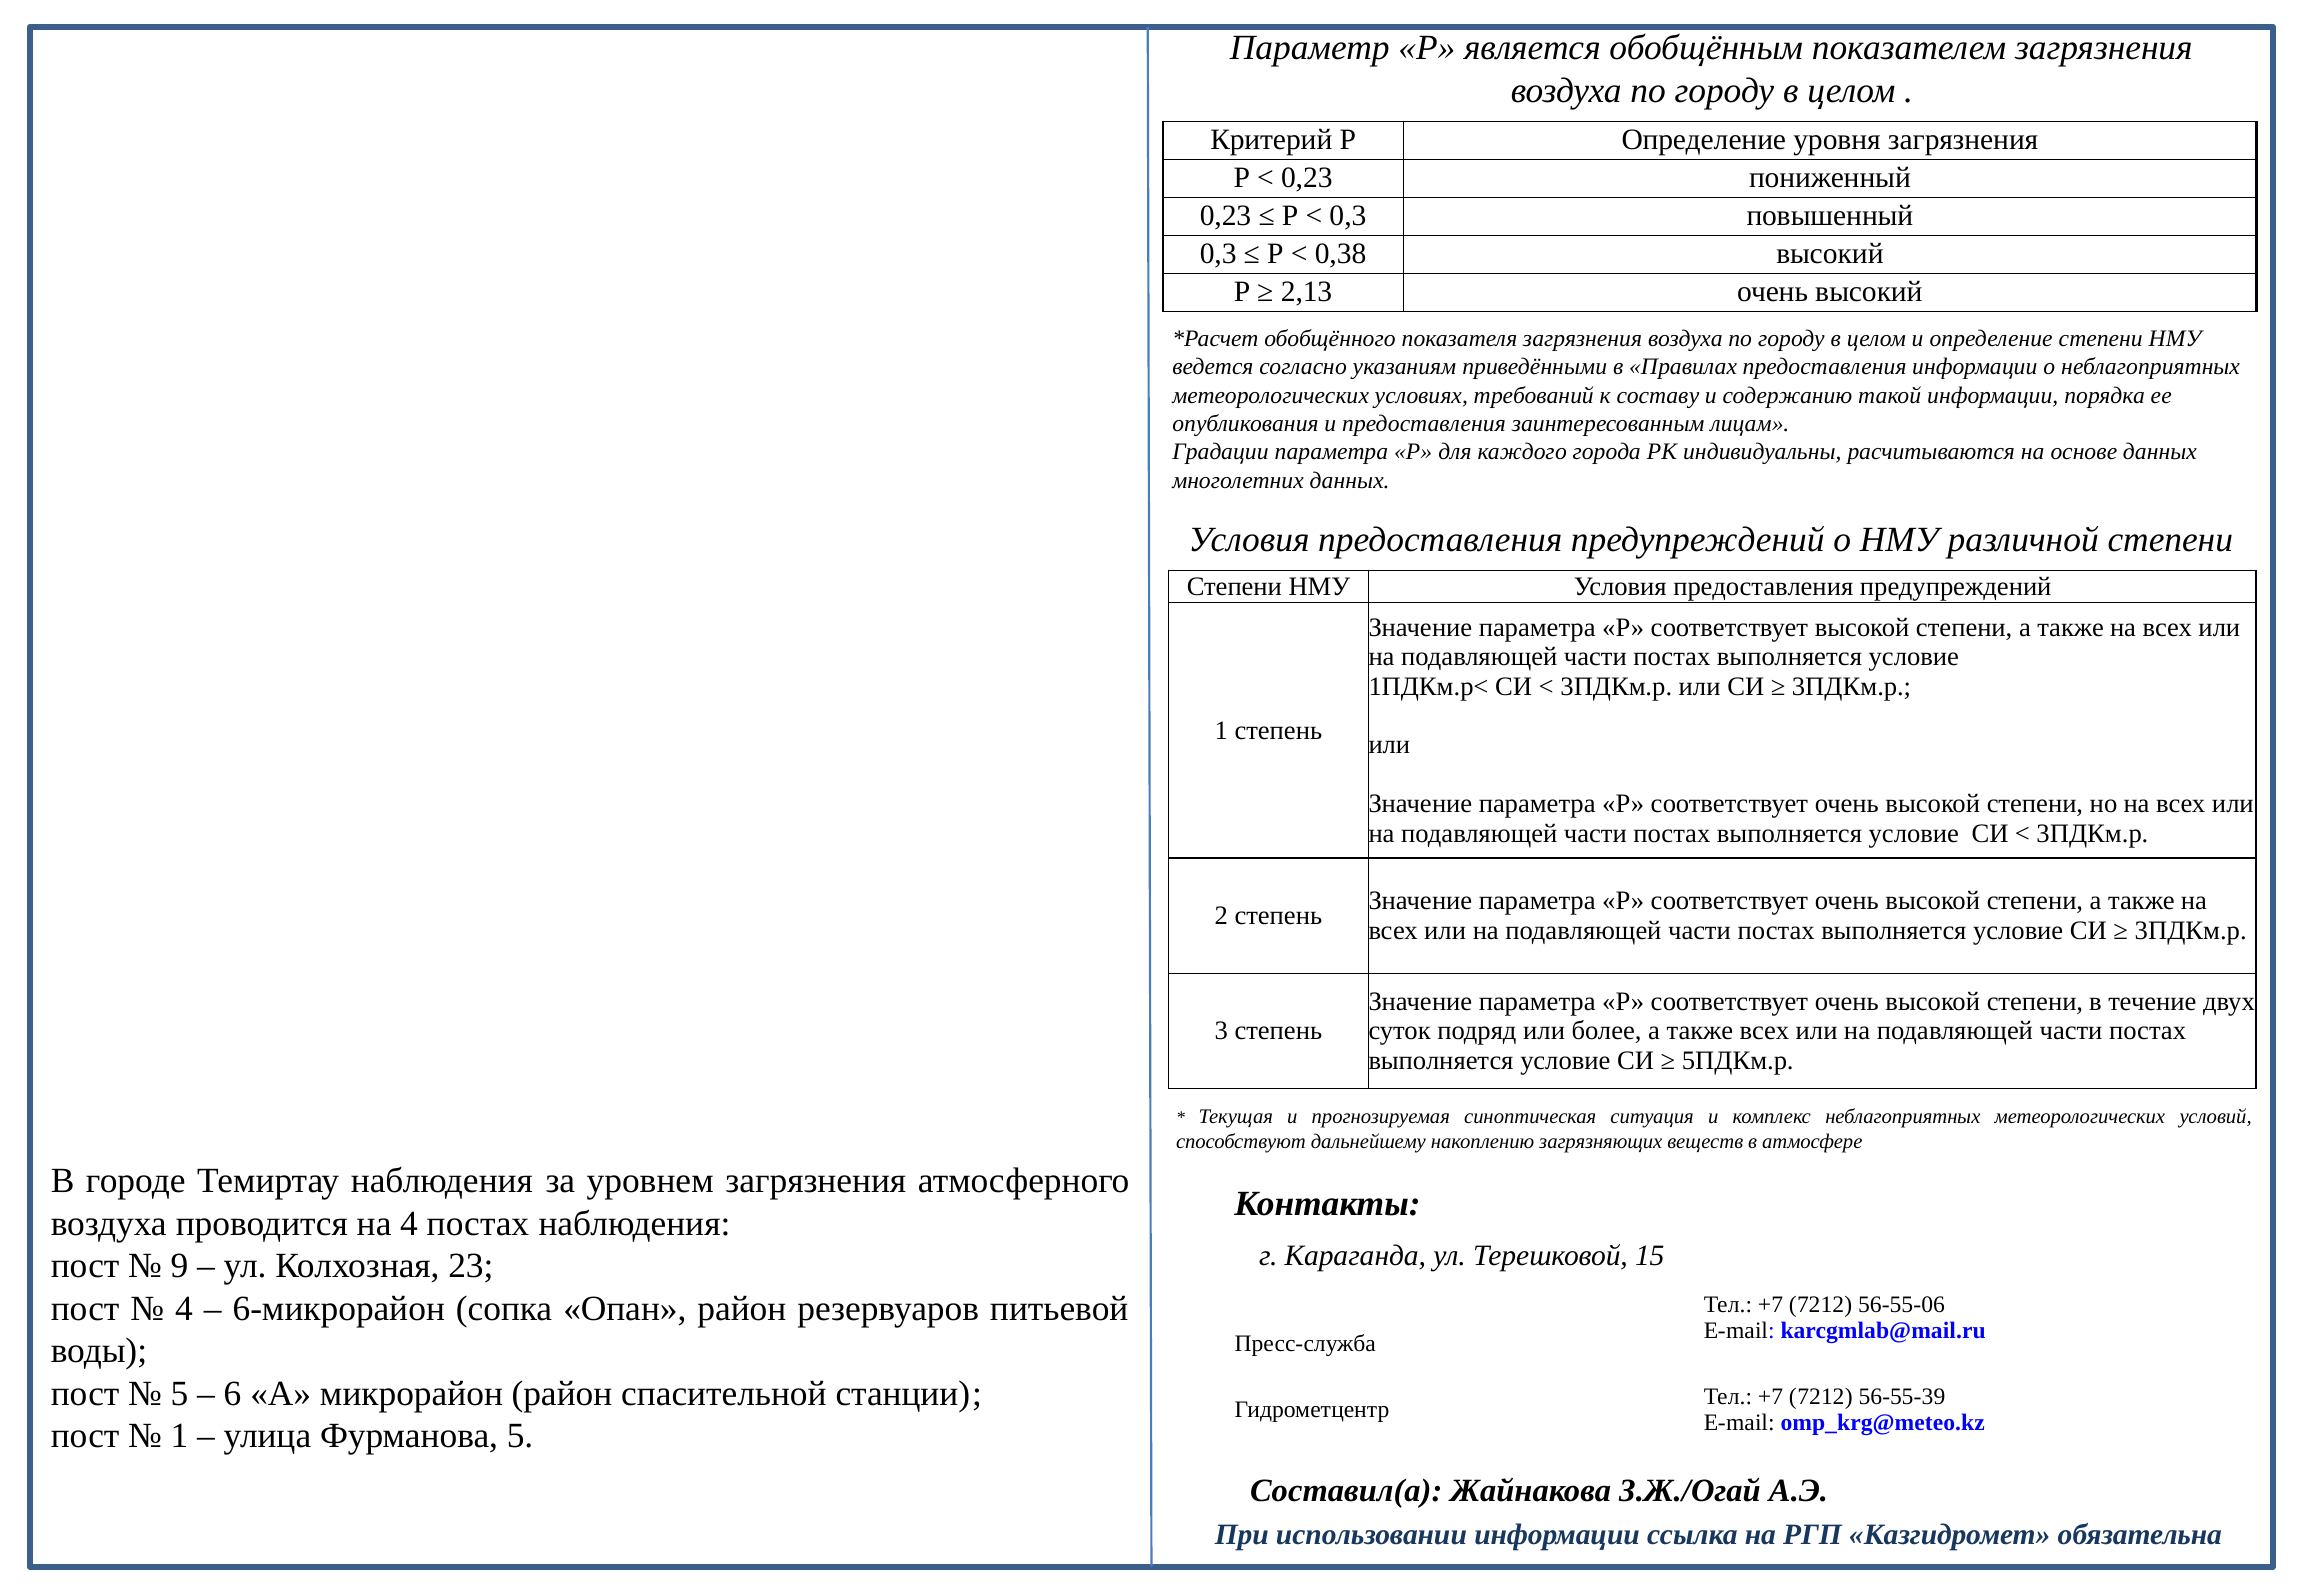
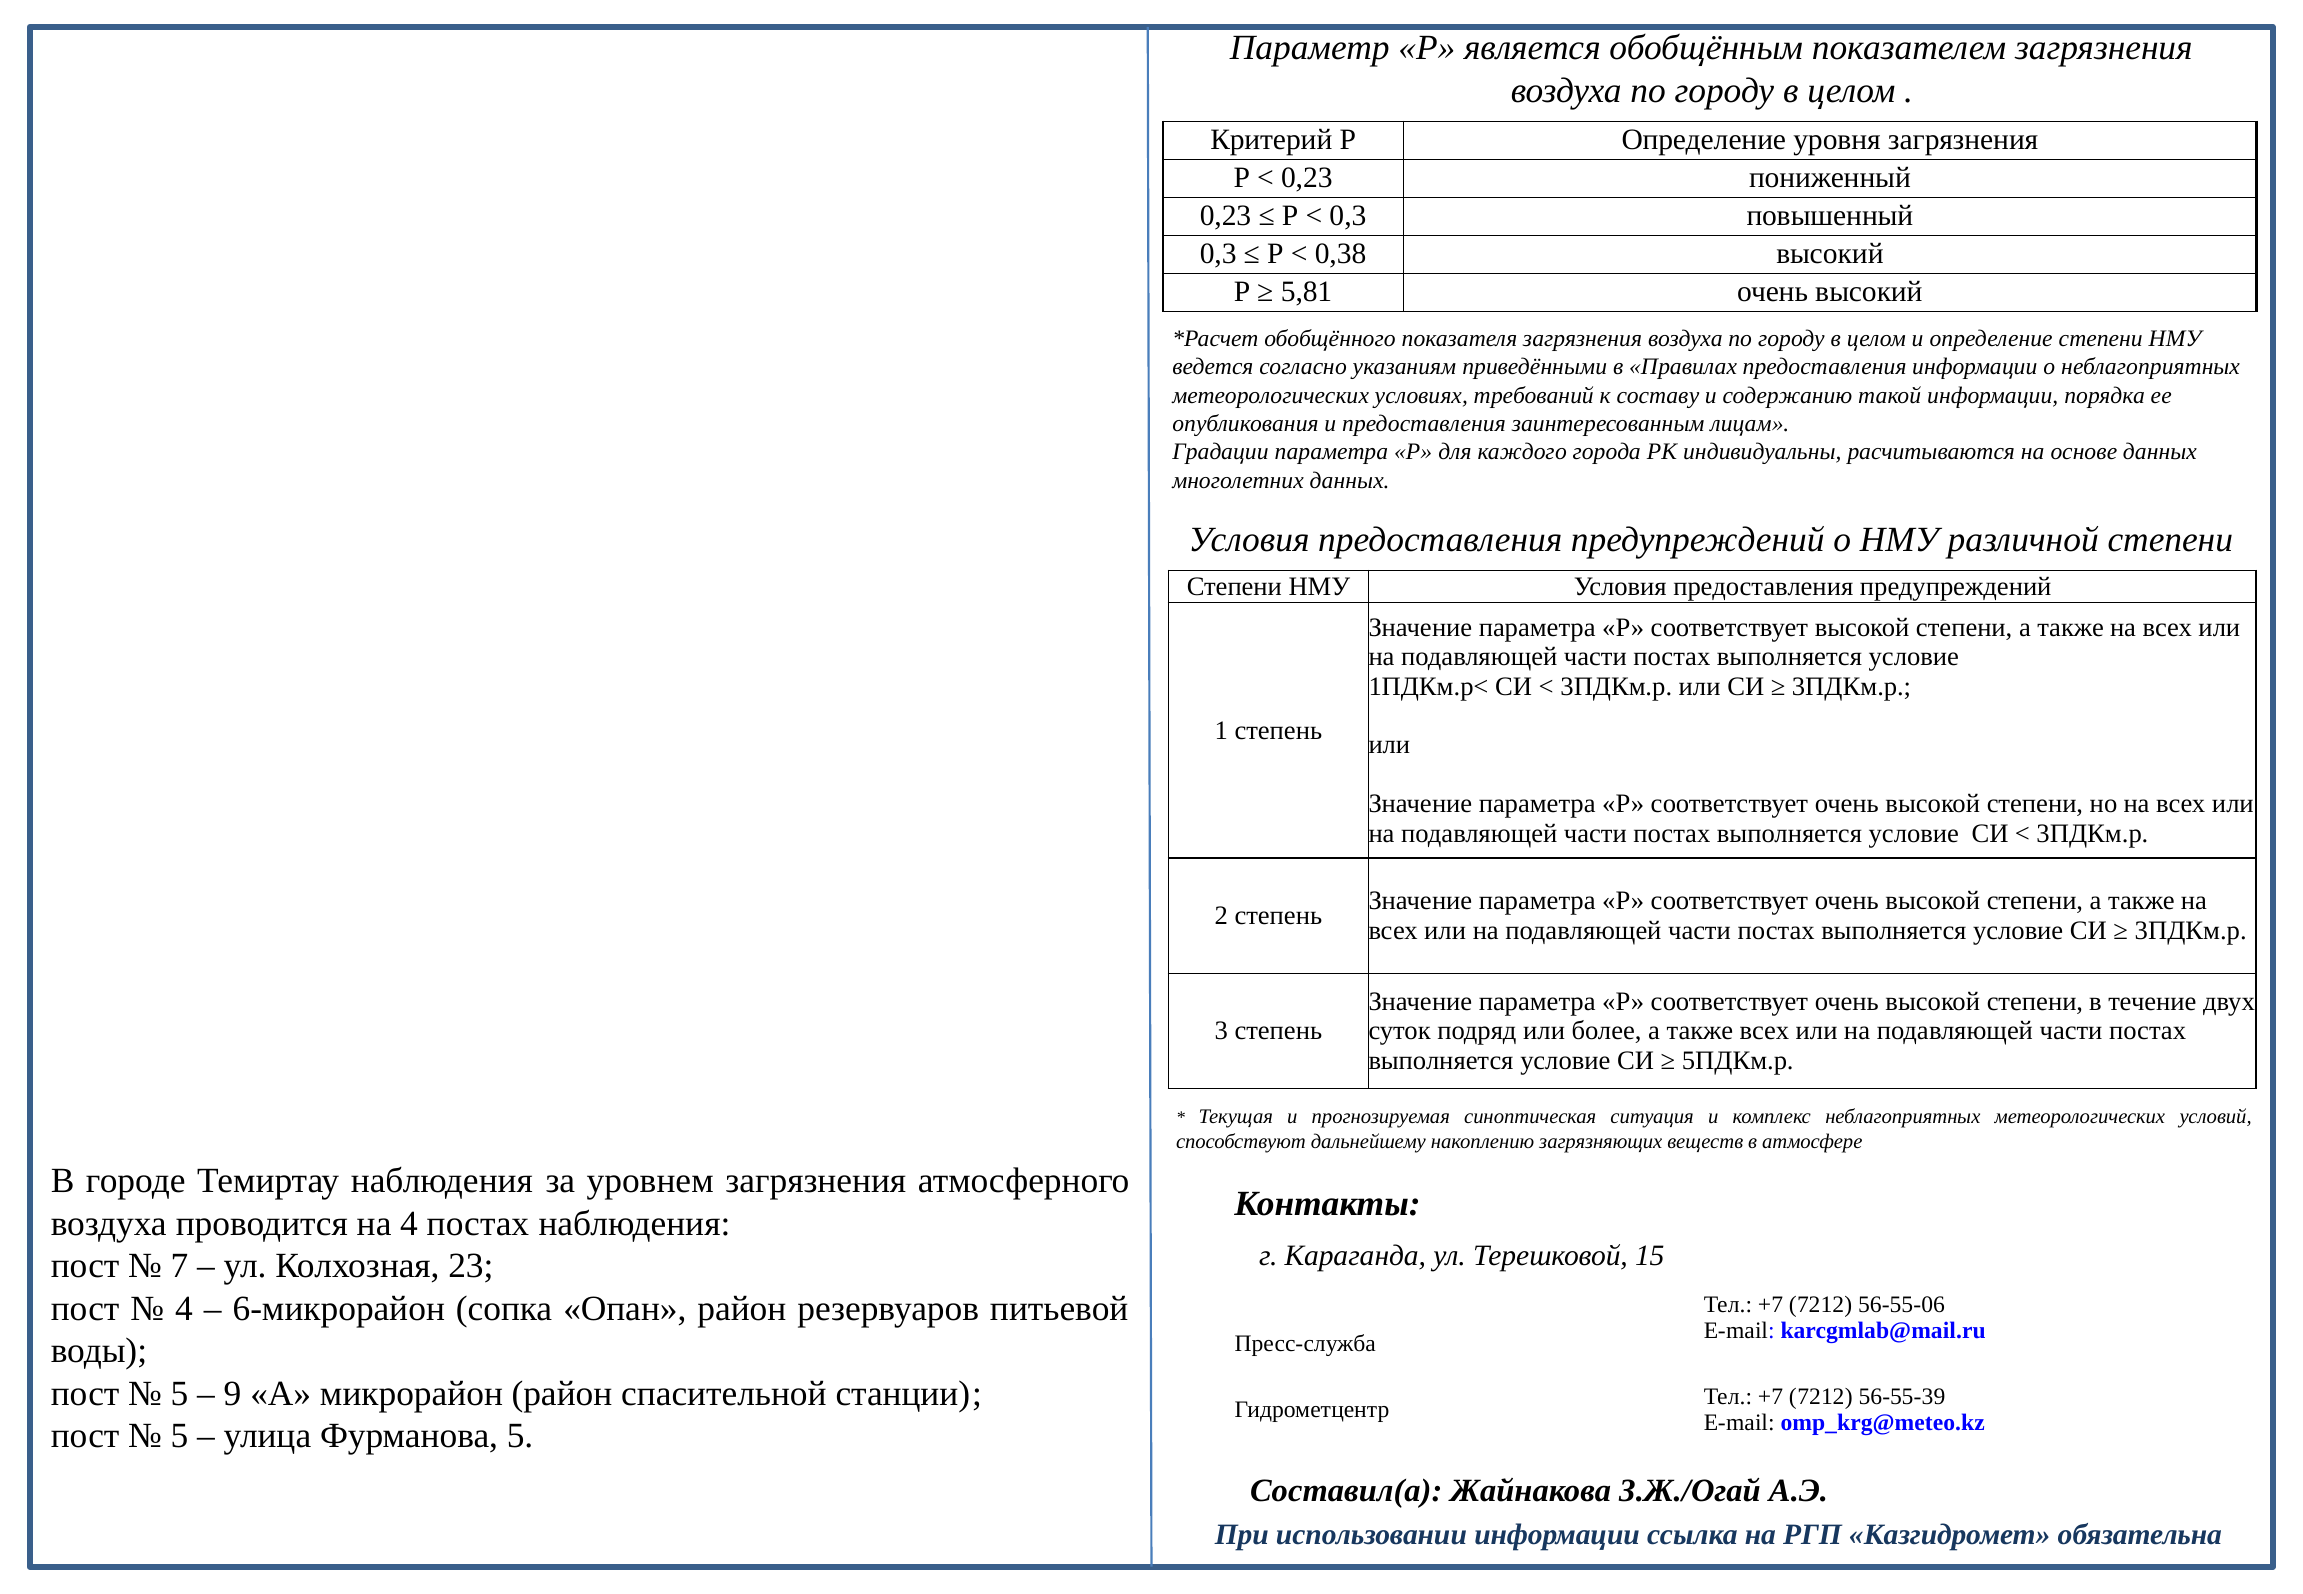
2,13: 2,13 -> 5,81
9: 9 -> 7
6: 6 -> 9
1 at (180, 1436): 1 -> 5
